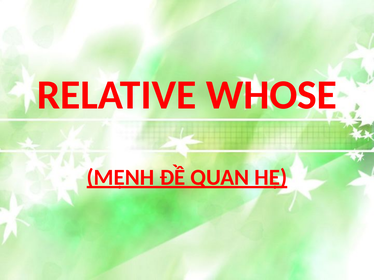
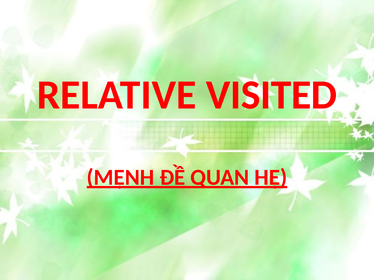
WHOSE: WHOSE -> VISITED
